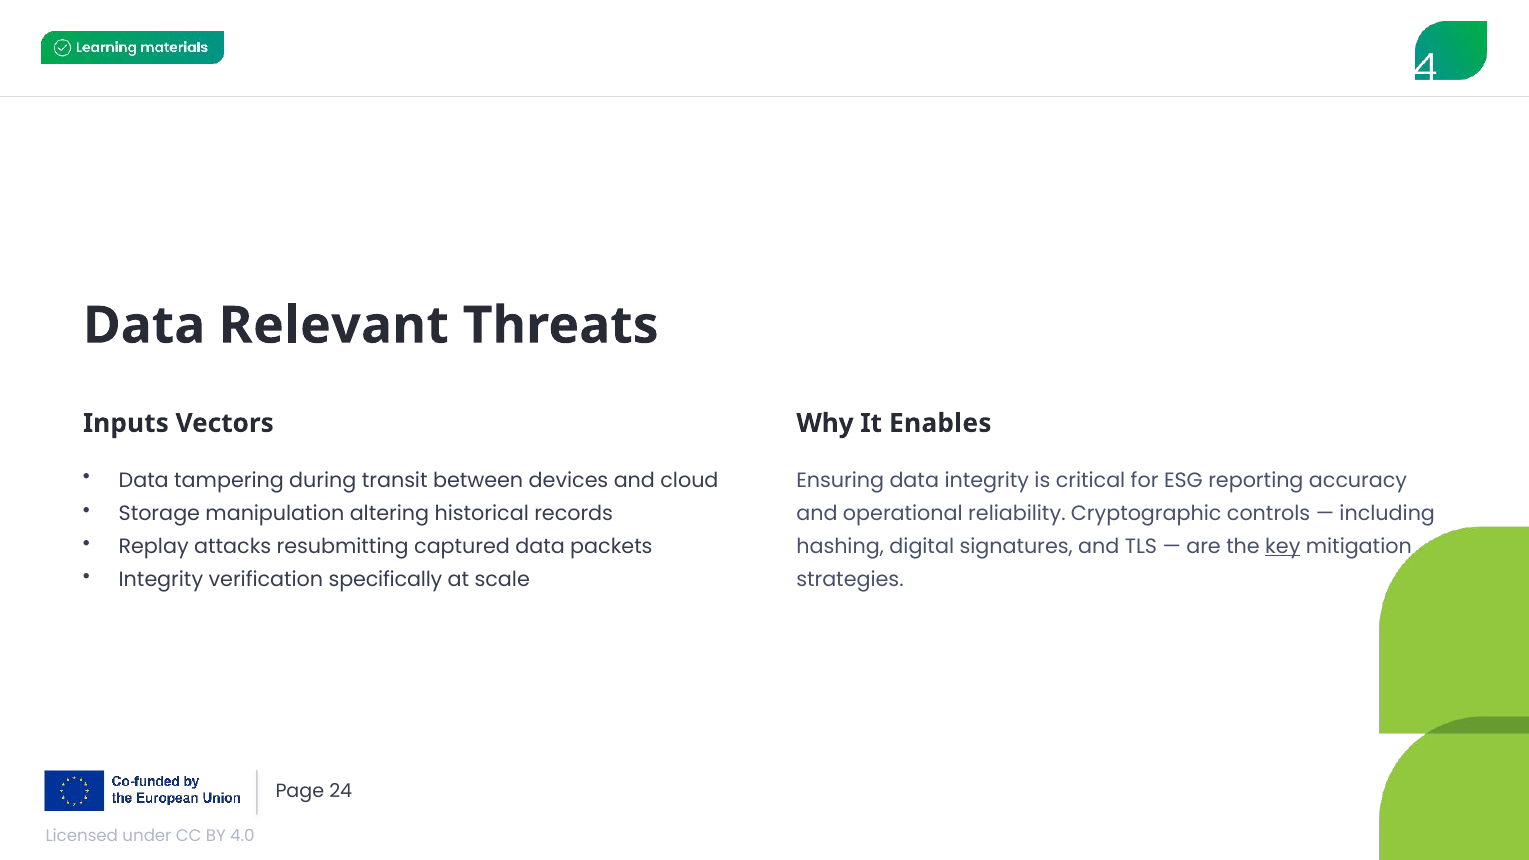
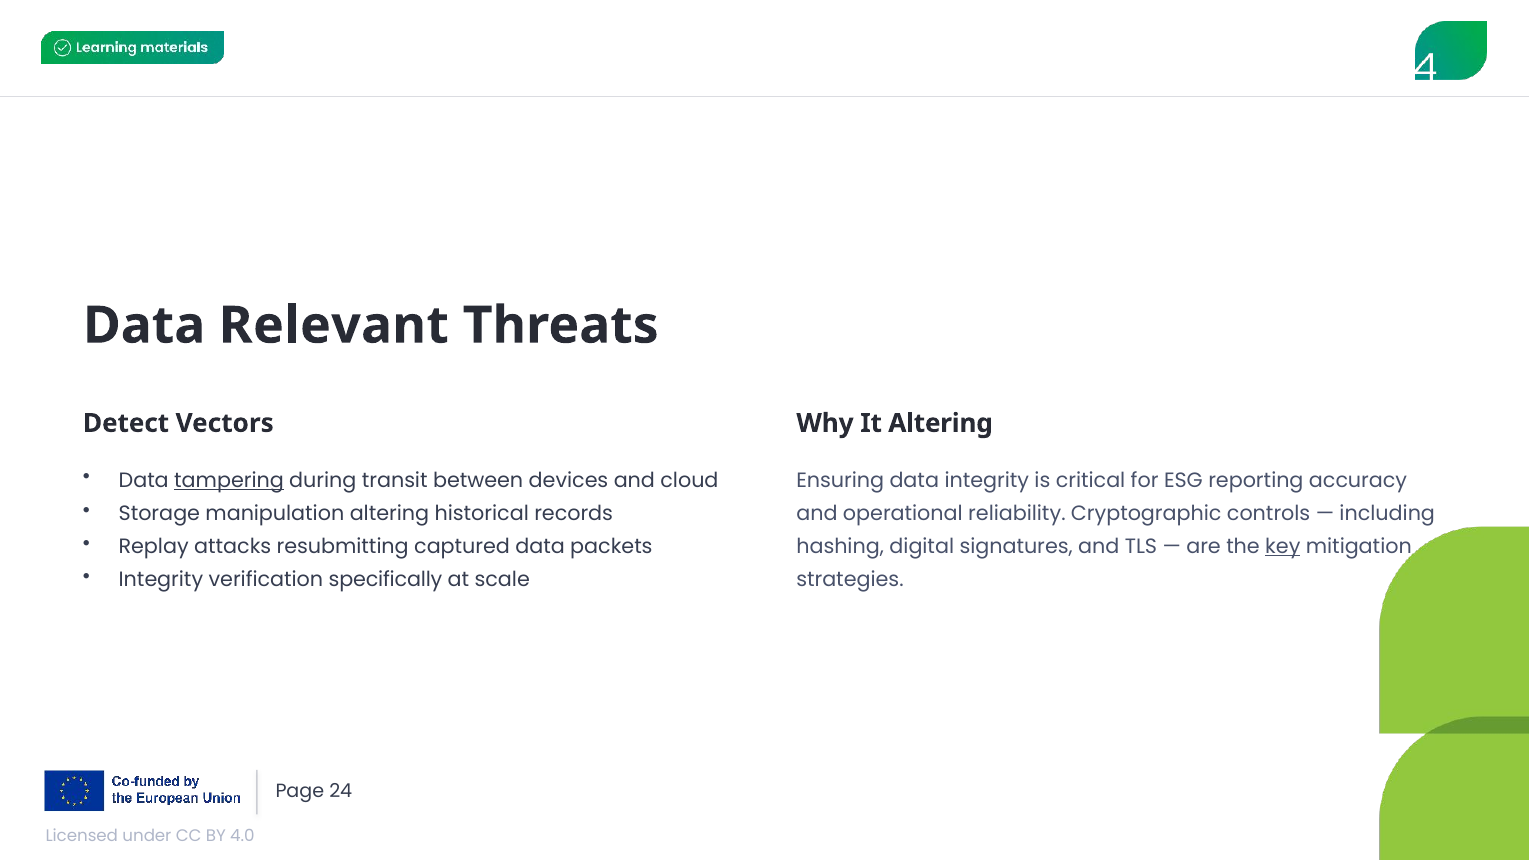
Inputs: Inputs -> Detect
It Enables: Enables -> Altering
tampering underline: none -> present
